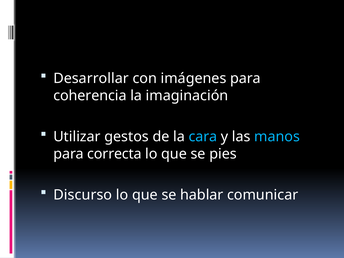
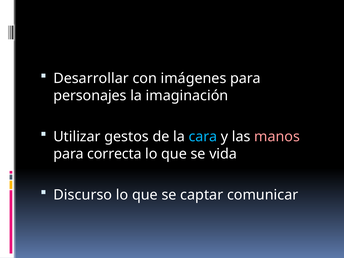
coherencia: coherencia -> personajes
manos colour: light blue -> pink
pies: pies -> vida
hablar: hablar -> captar
